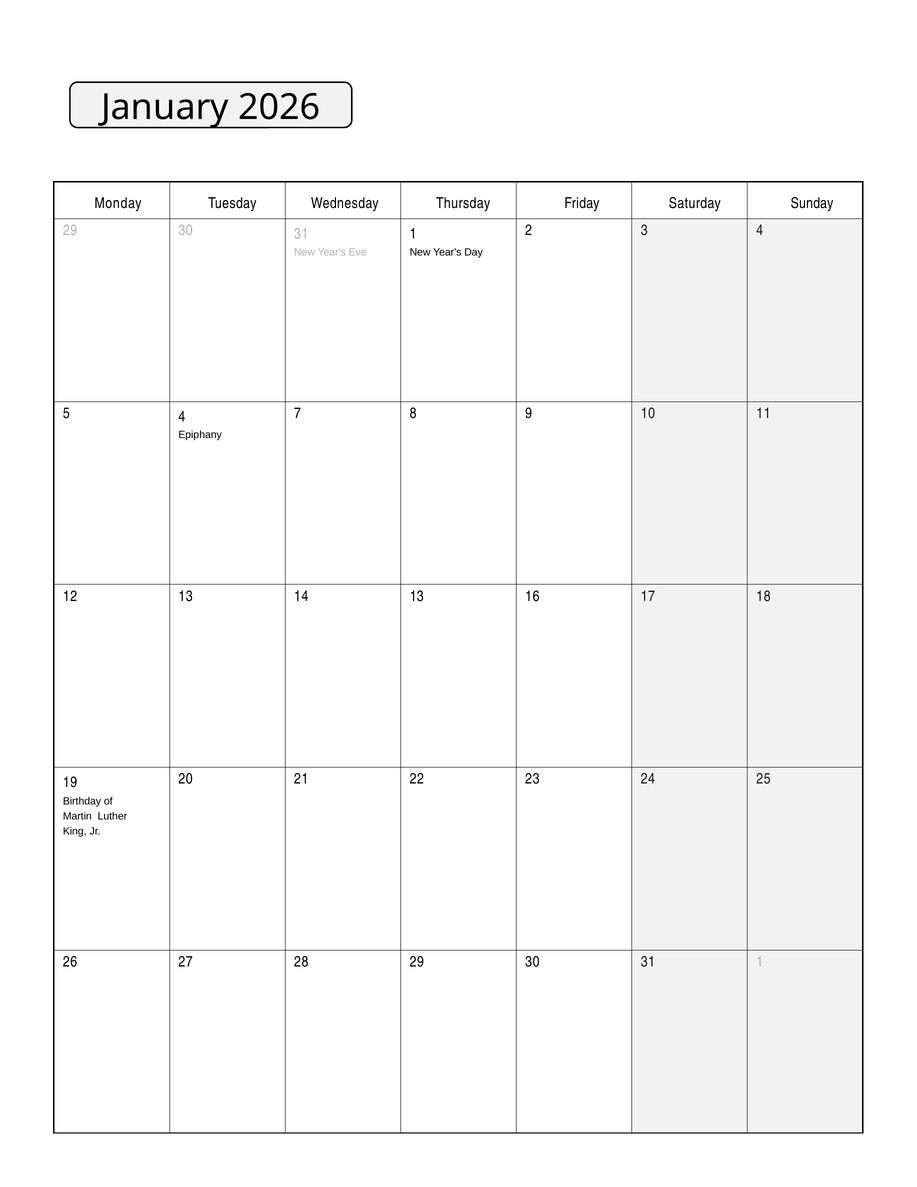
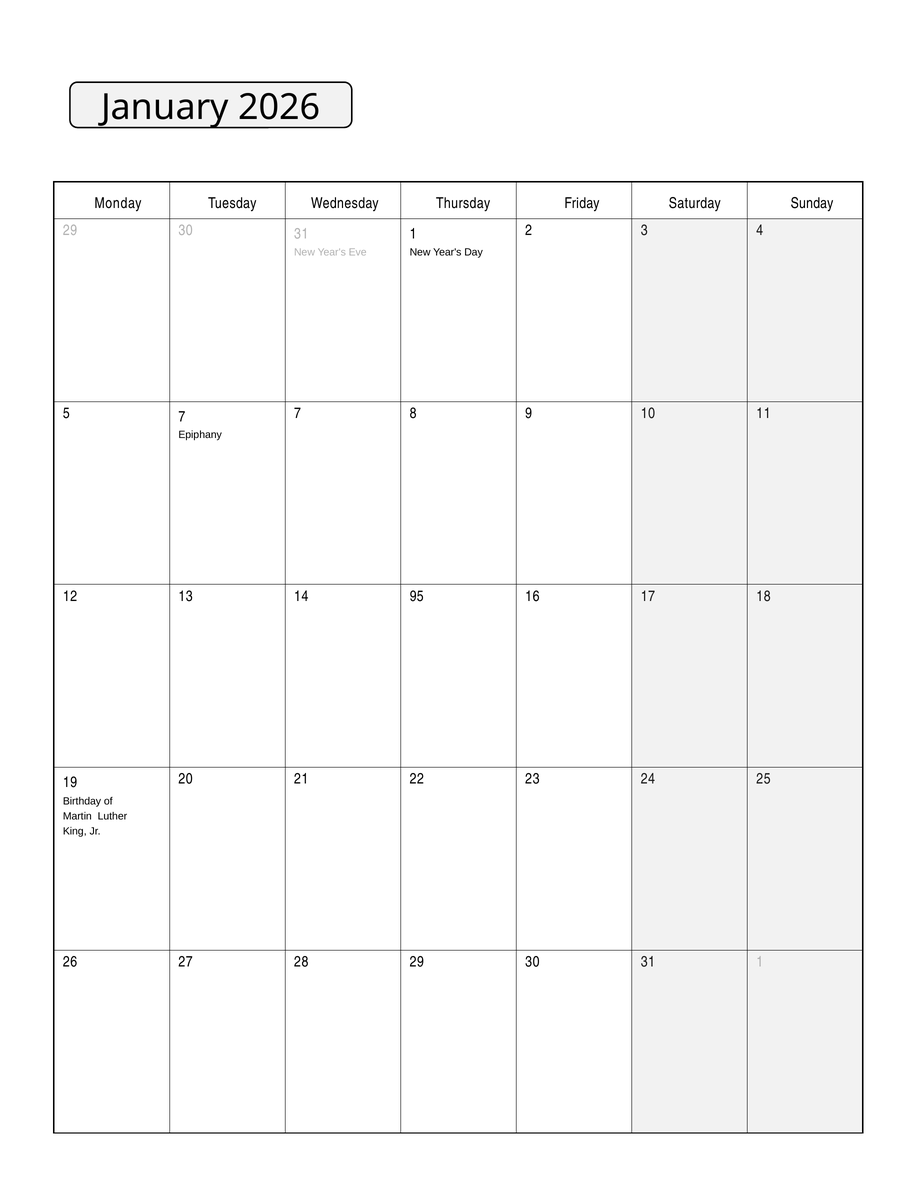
5 4: 4 -> 7
14 13: 13 -> 95
